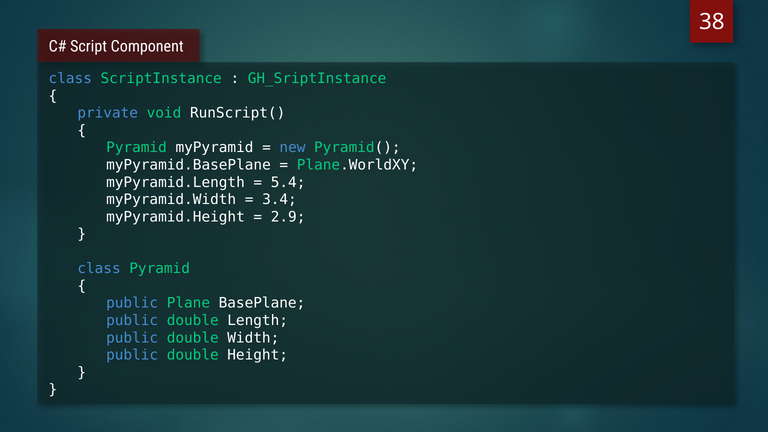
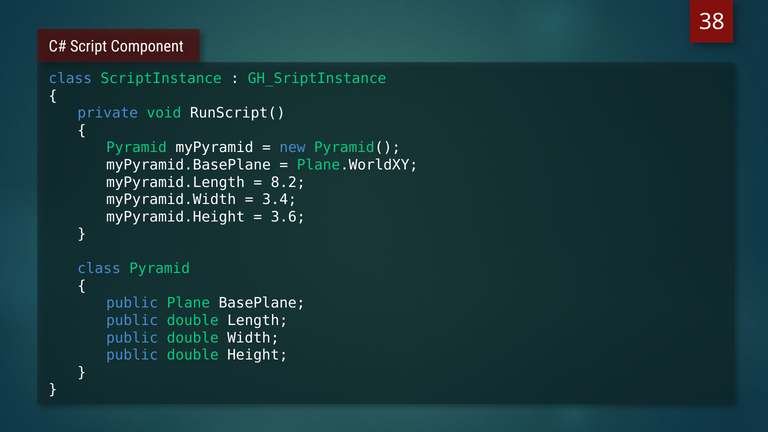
5.4: 5.4 -> 8.2
2.9: 2.9 -> 3.6
